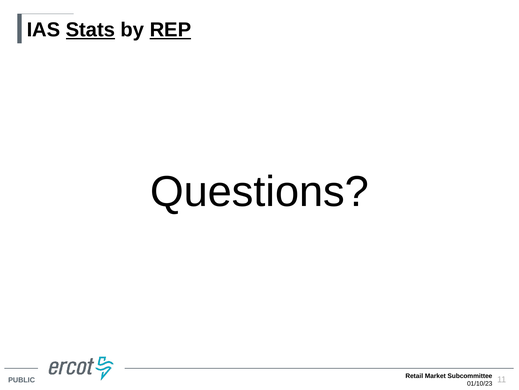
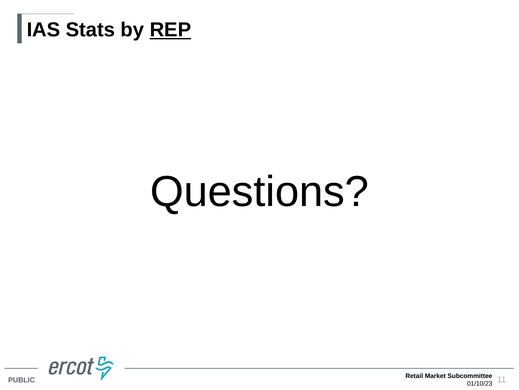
Stats underline: present -> none
